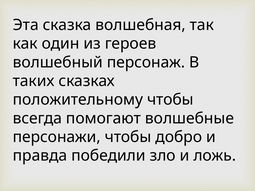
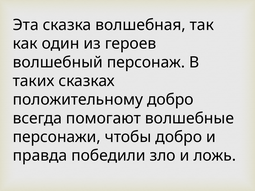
положительному чтобы: чтобы -> добро
